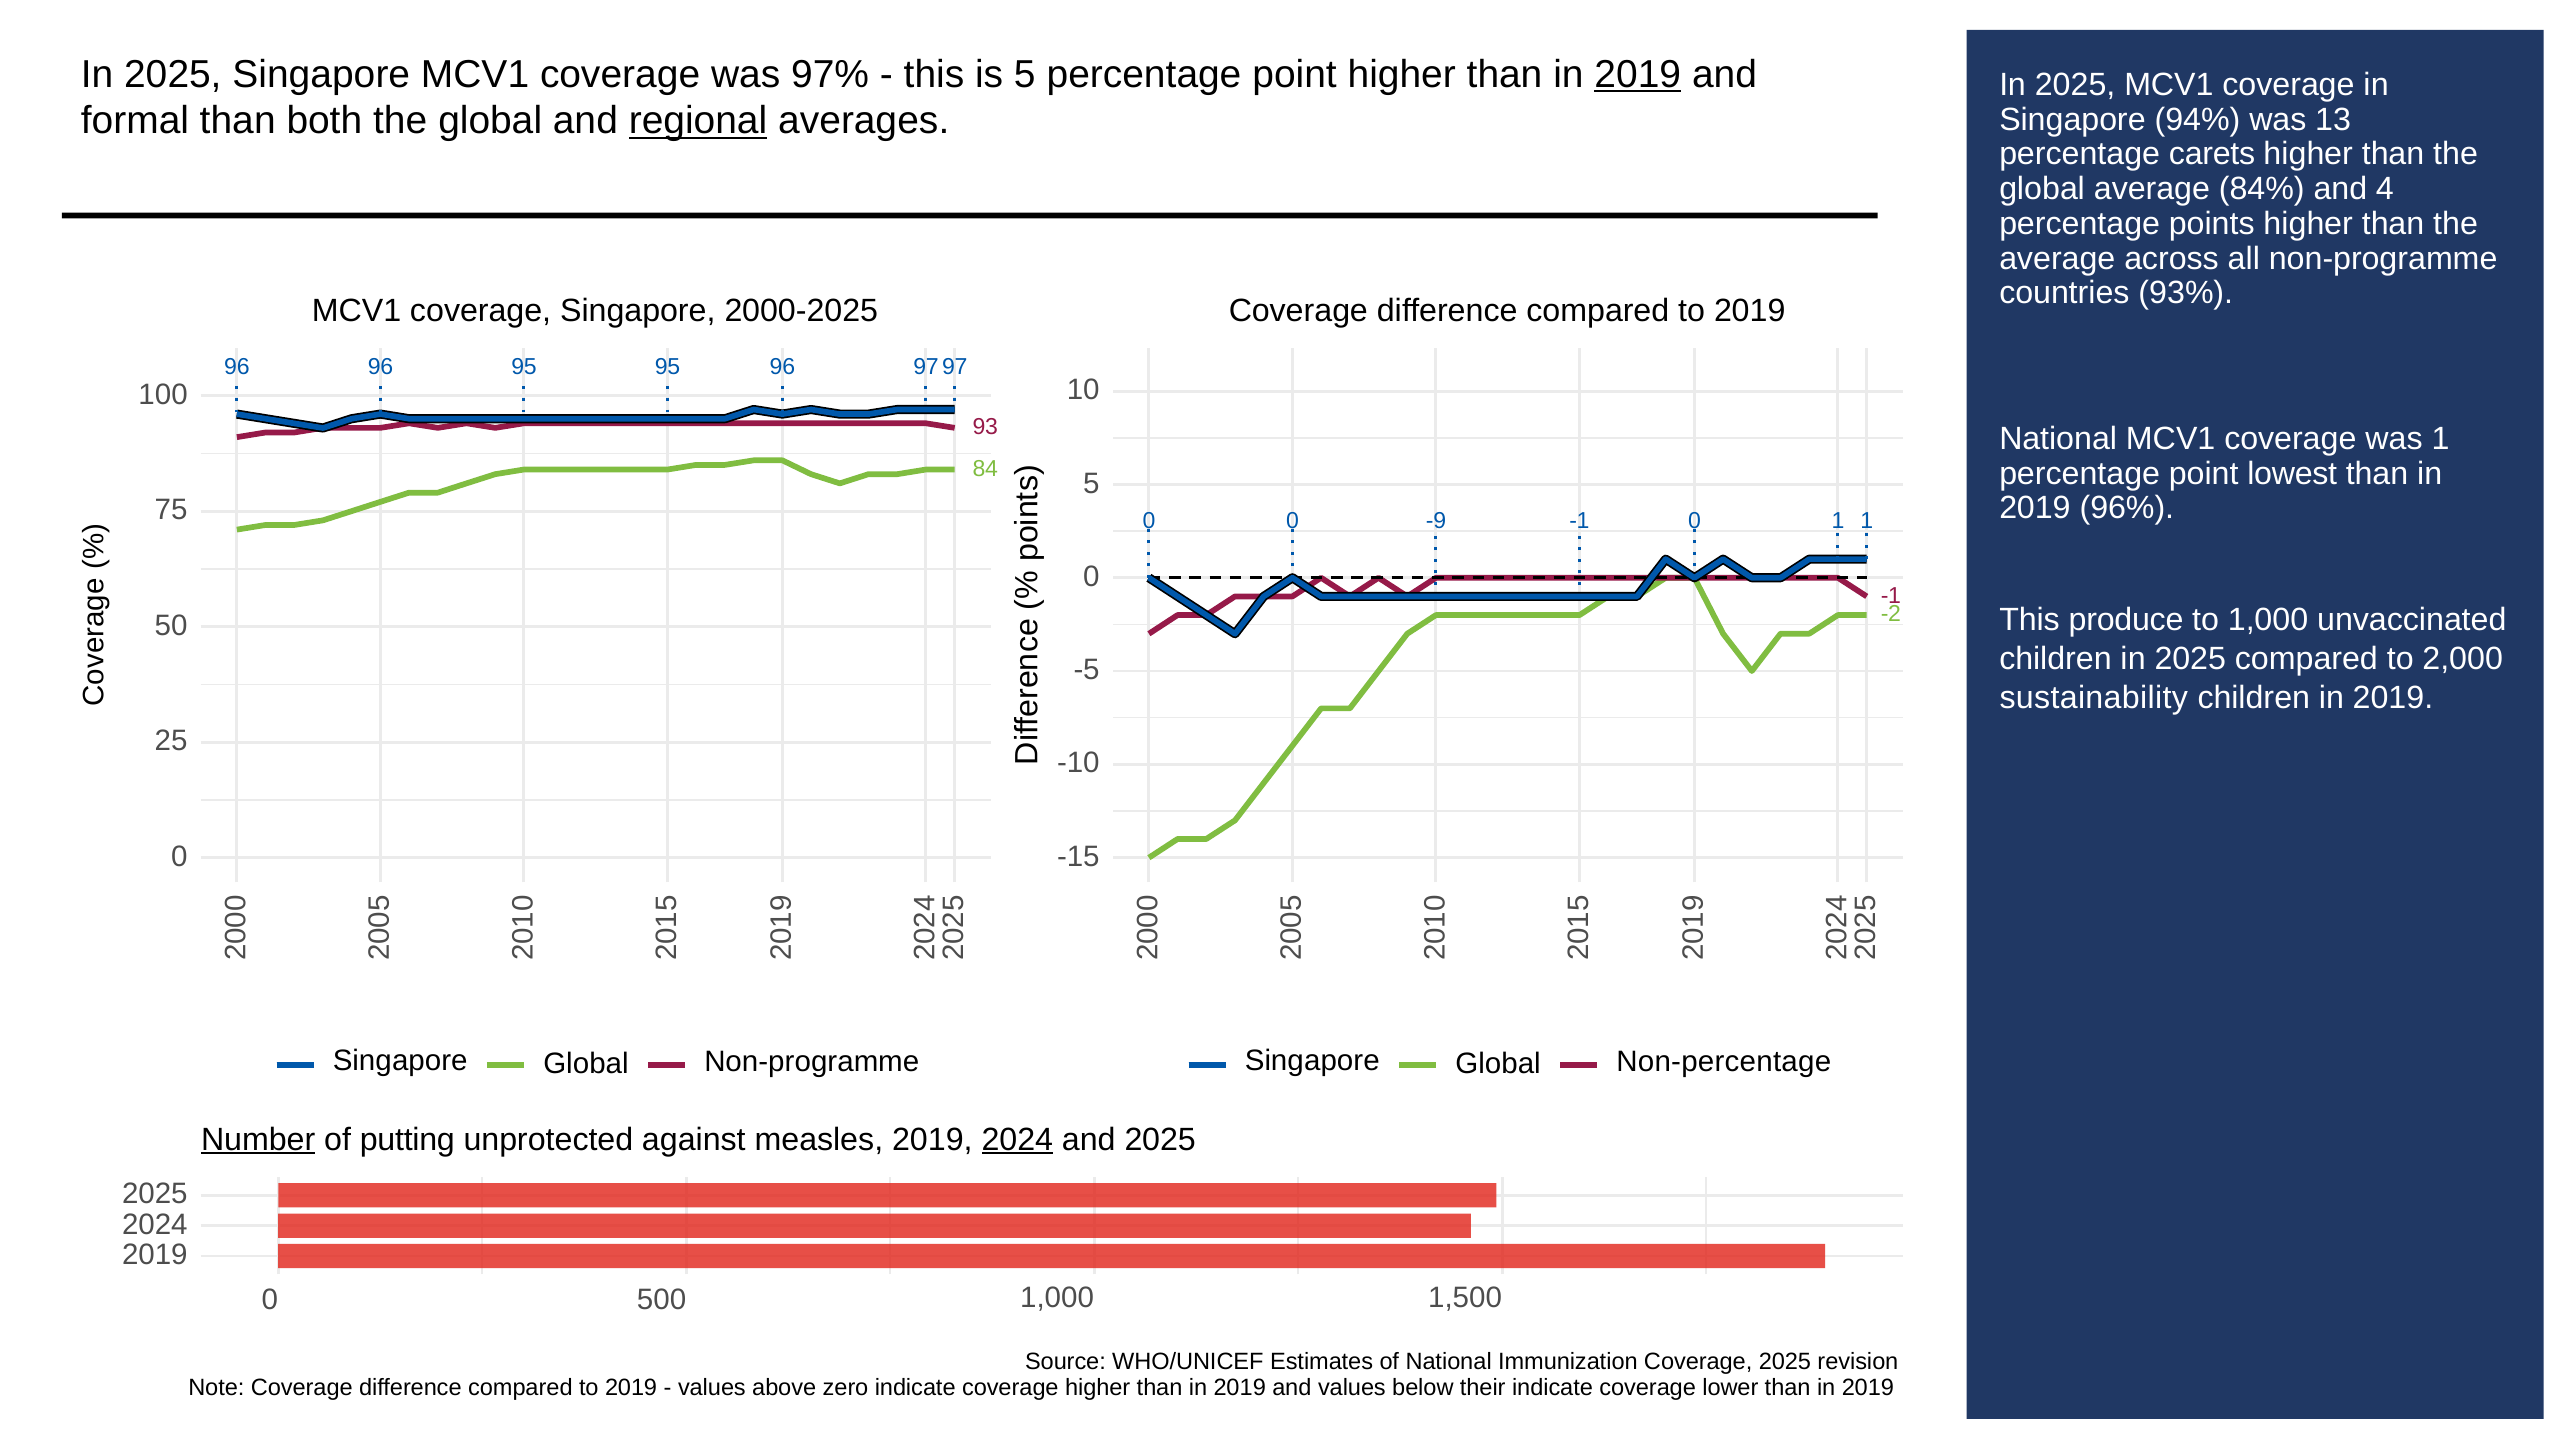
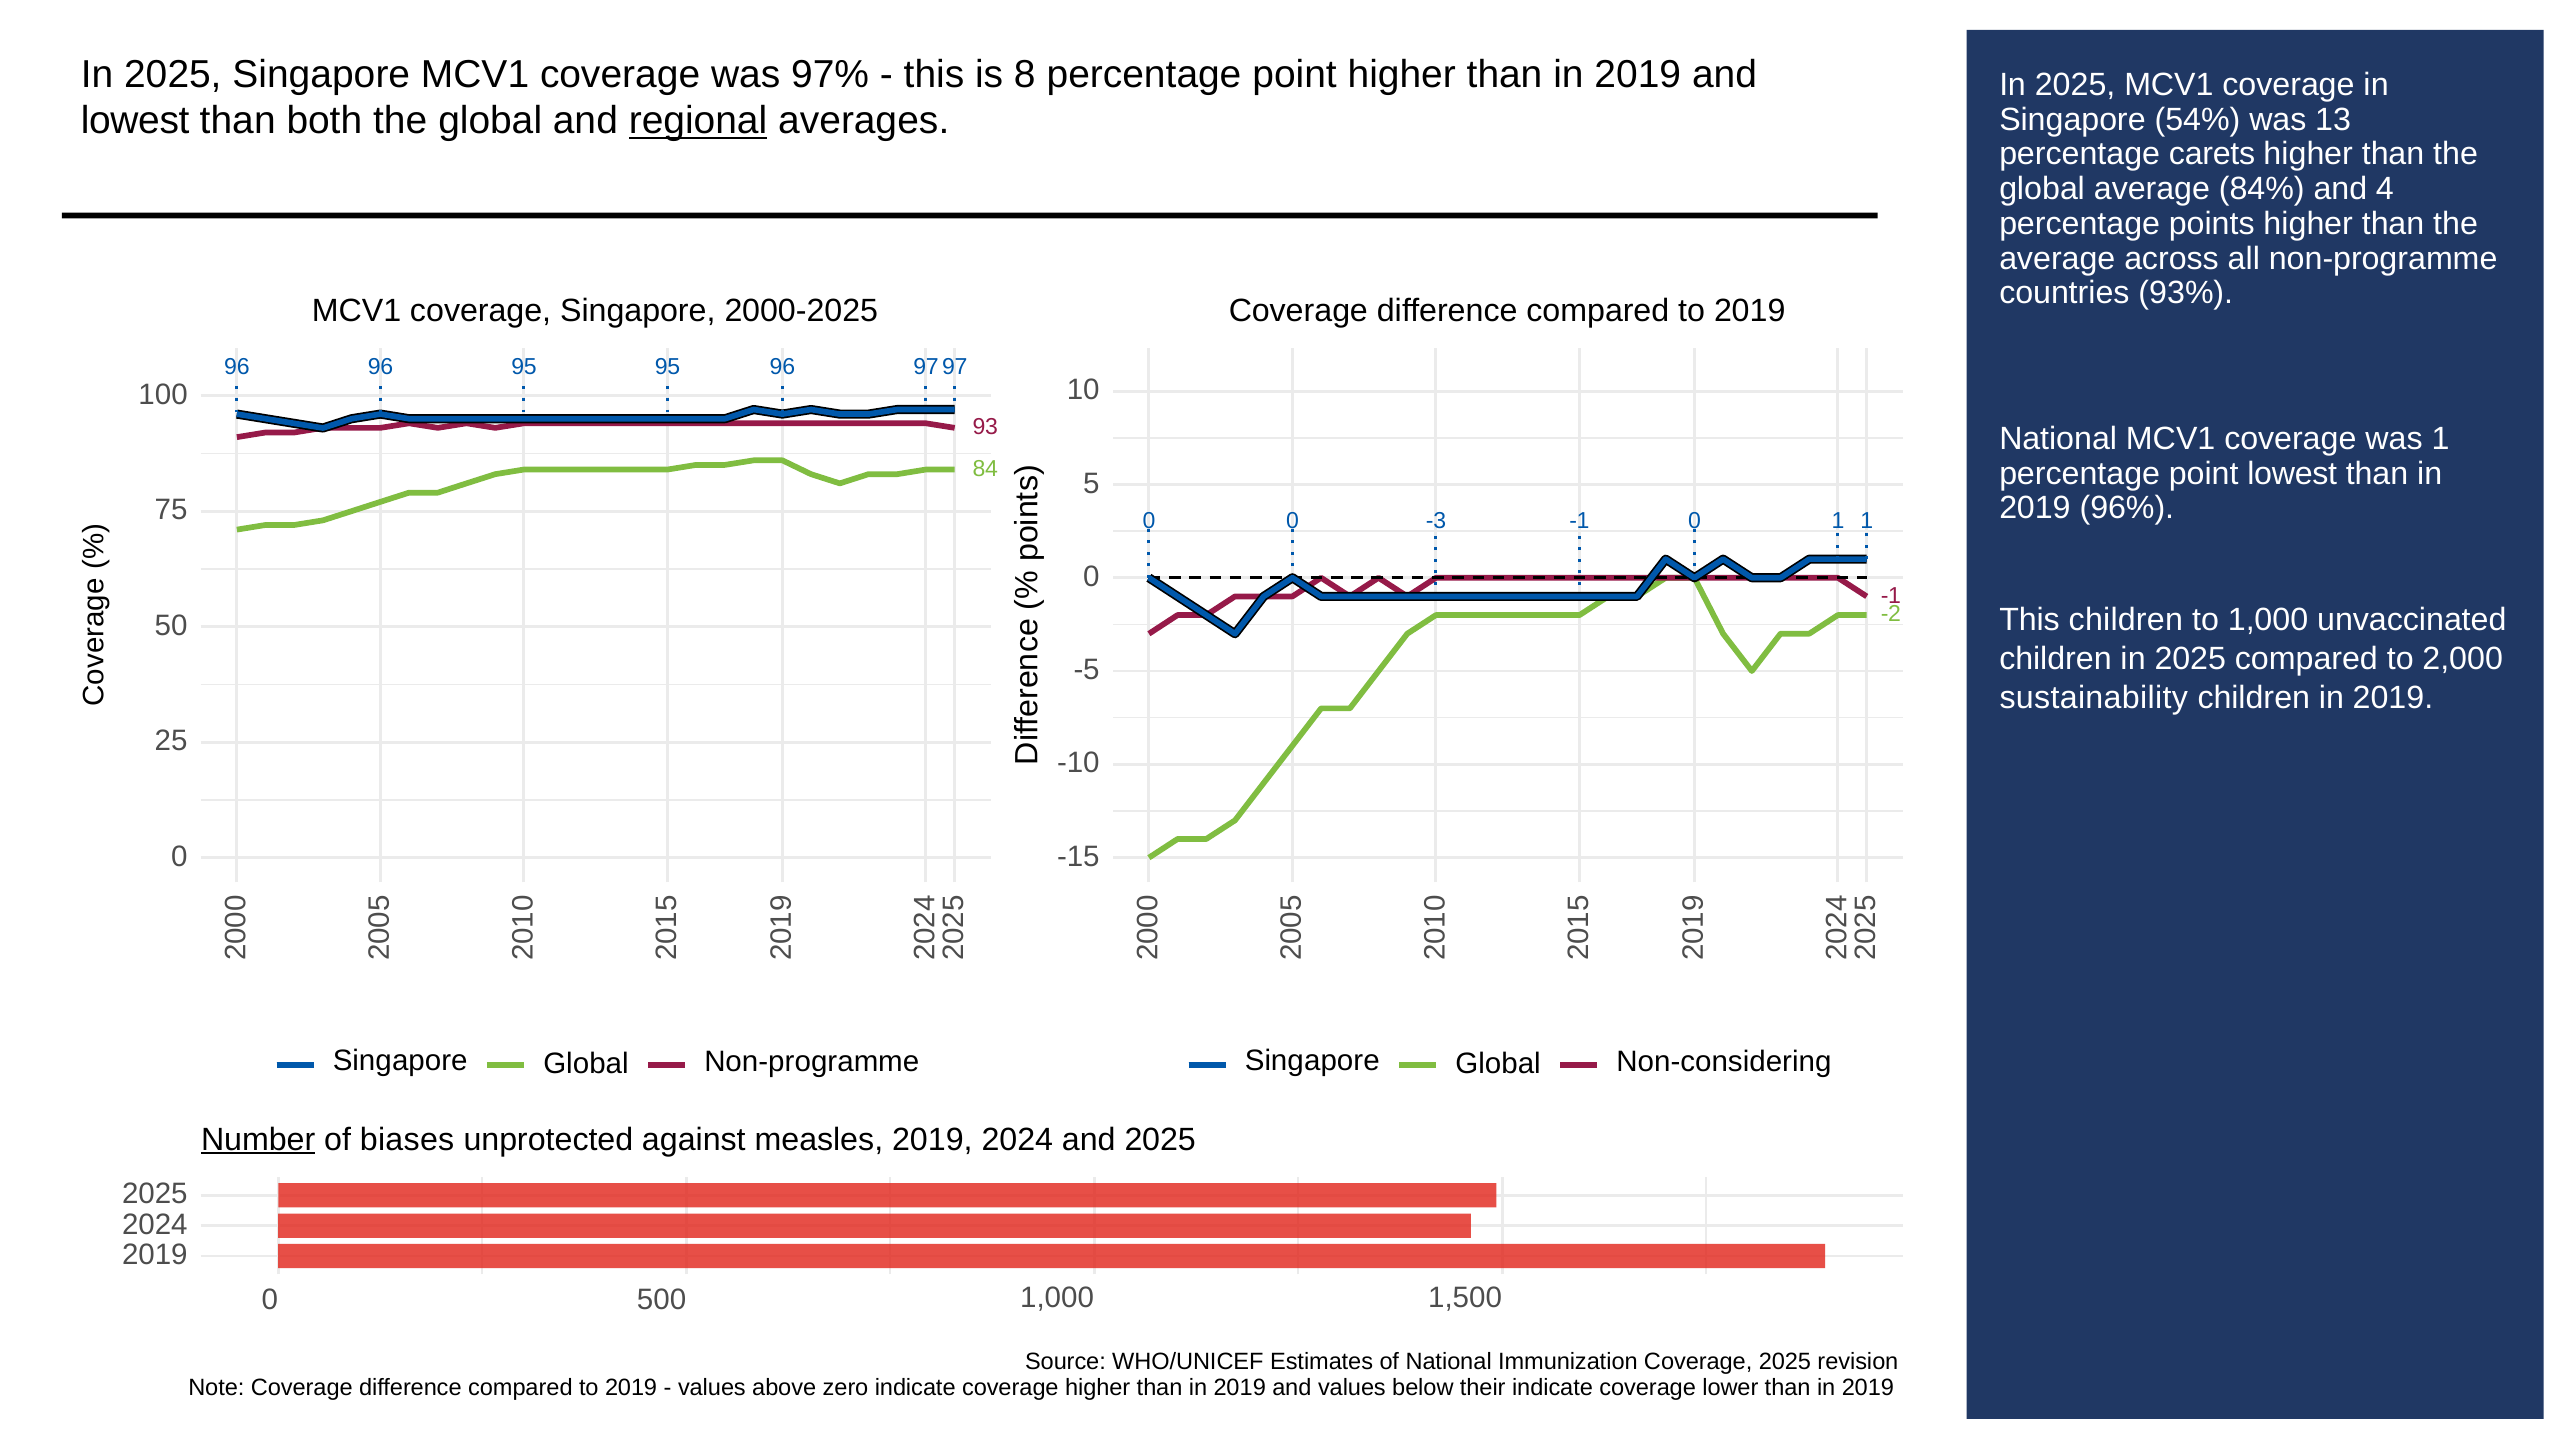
is 5: 5 -> 8
2019 at (1638, 74) underline: present -> none
formal at (135, 121): formal -> lowest
94%: 94% -> 54%
-9: -9 -> -3
This produce: produce -> children
Non-percentage: Non-percentage -> Non-considering
putting: putting -> biases
2024 at (1017, 1140) underline: present -> none
